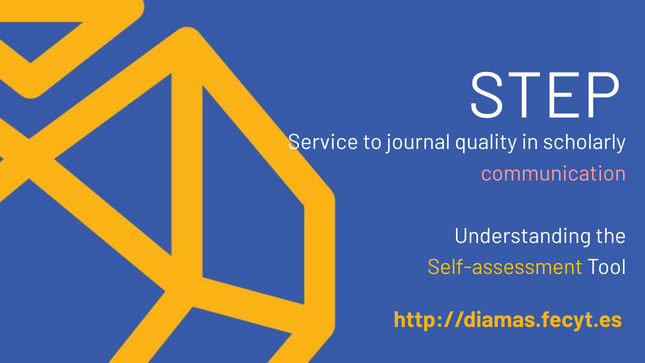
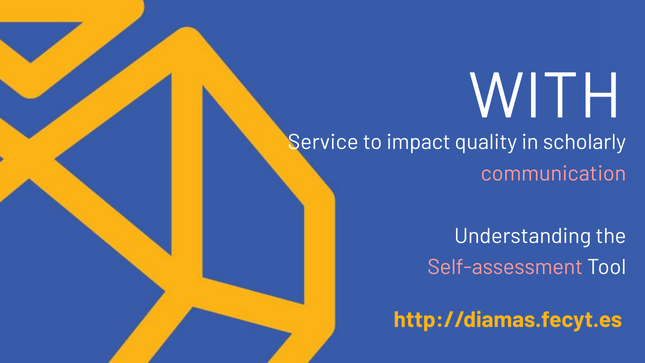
STEP: STEP -> WITH
journal: journal -> impact
Self-assessment colour: yellow -> pink
